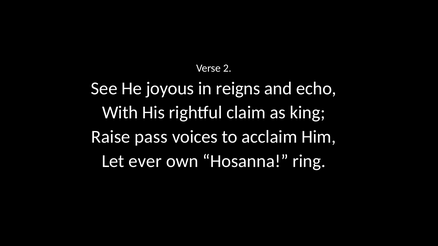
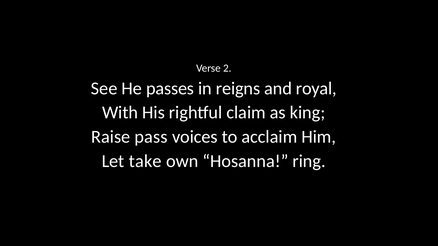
joyous: joyous -> passes
echo: echo -> royal
ever: ever -> take
